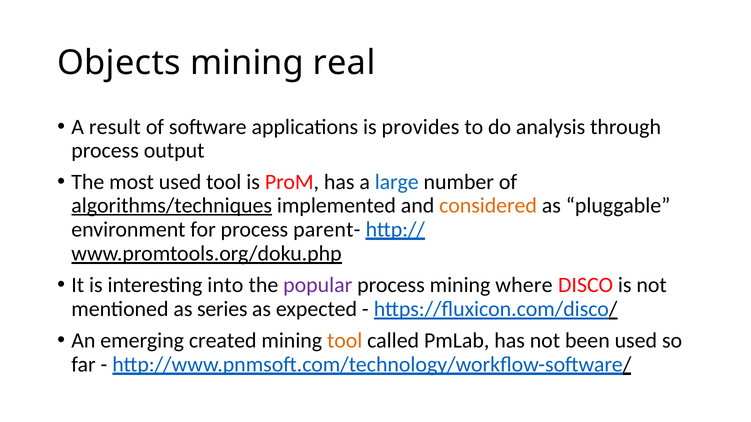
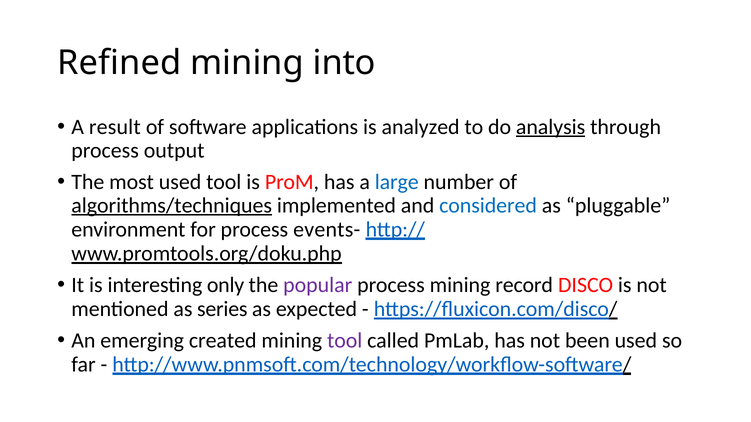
Objects: Objects -> Refined
real: real -> into
provides: provides -> analyzed
analysis underline: none -> present
considered colour: orange -> blue
parent-: parent- -> events-
into: into -> only
where: where -> record
tool at (345, 341) colour: orange -> purple
